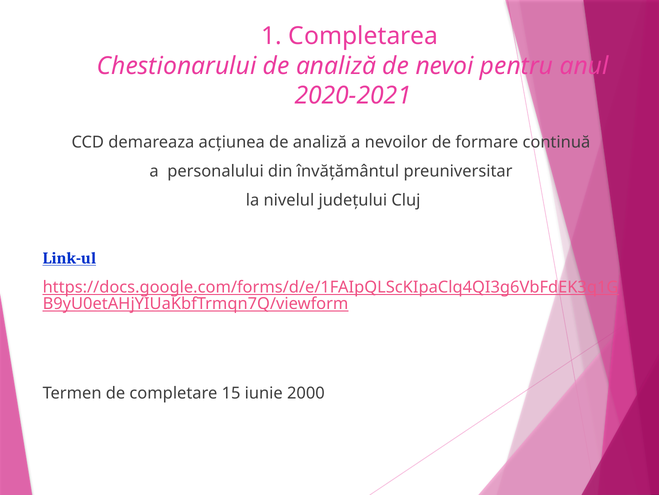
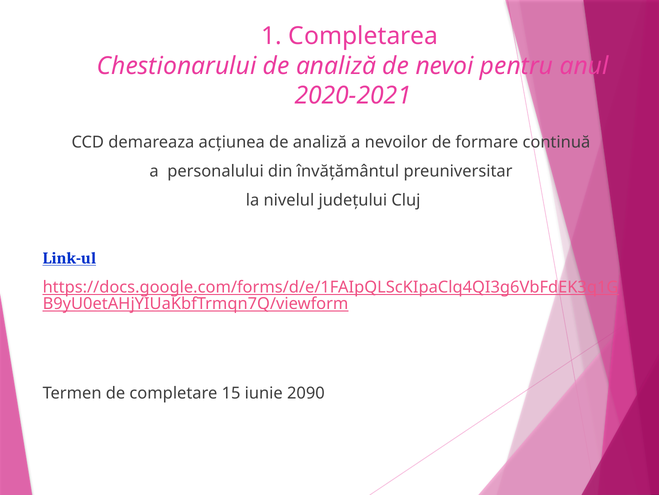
2000: 2000 -> 2090
